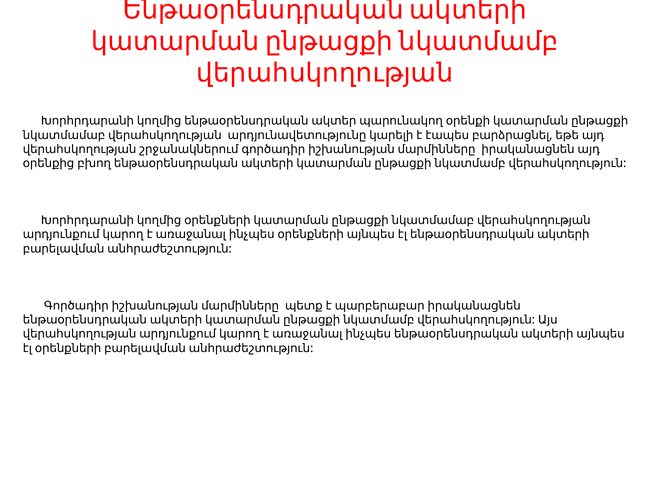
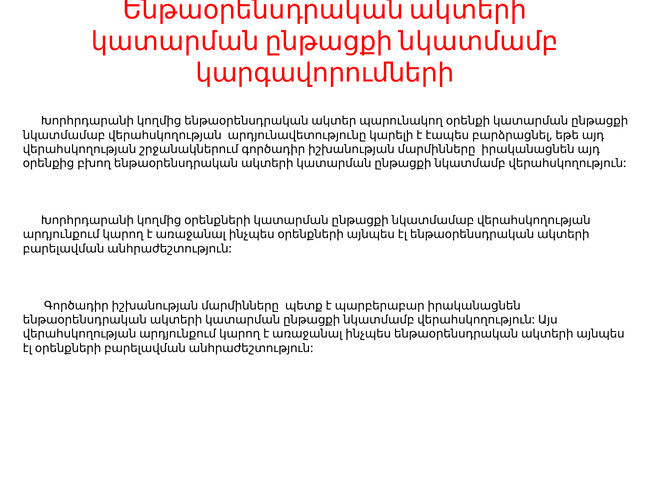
վերահսկողության at (325, 73): վերահսկողության -> կարգավորումների
